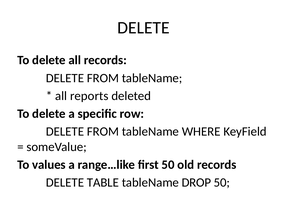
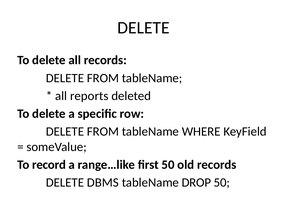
values: values -> record
TABLE: TABLE -> DBMS
